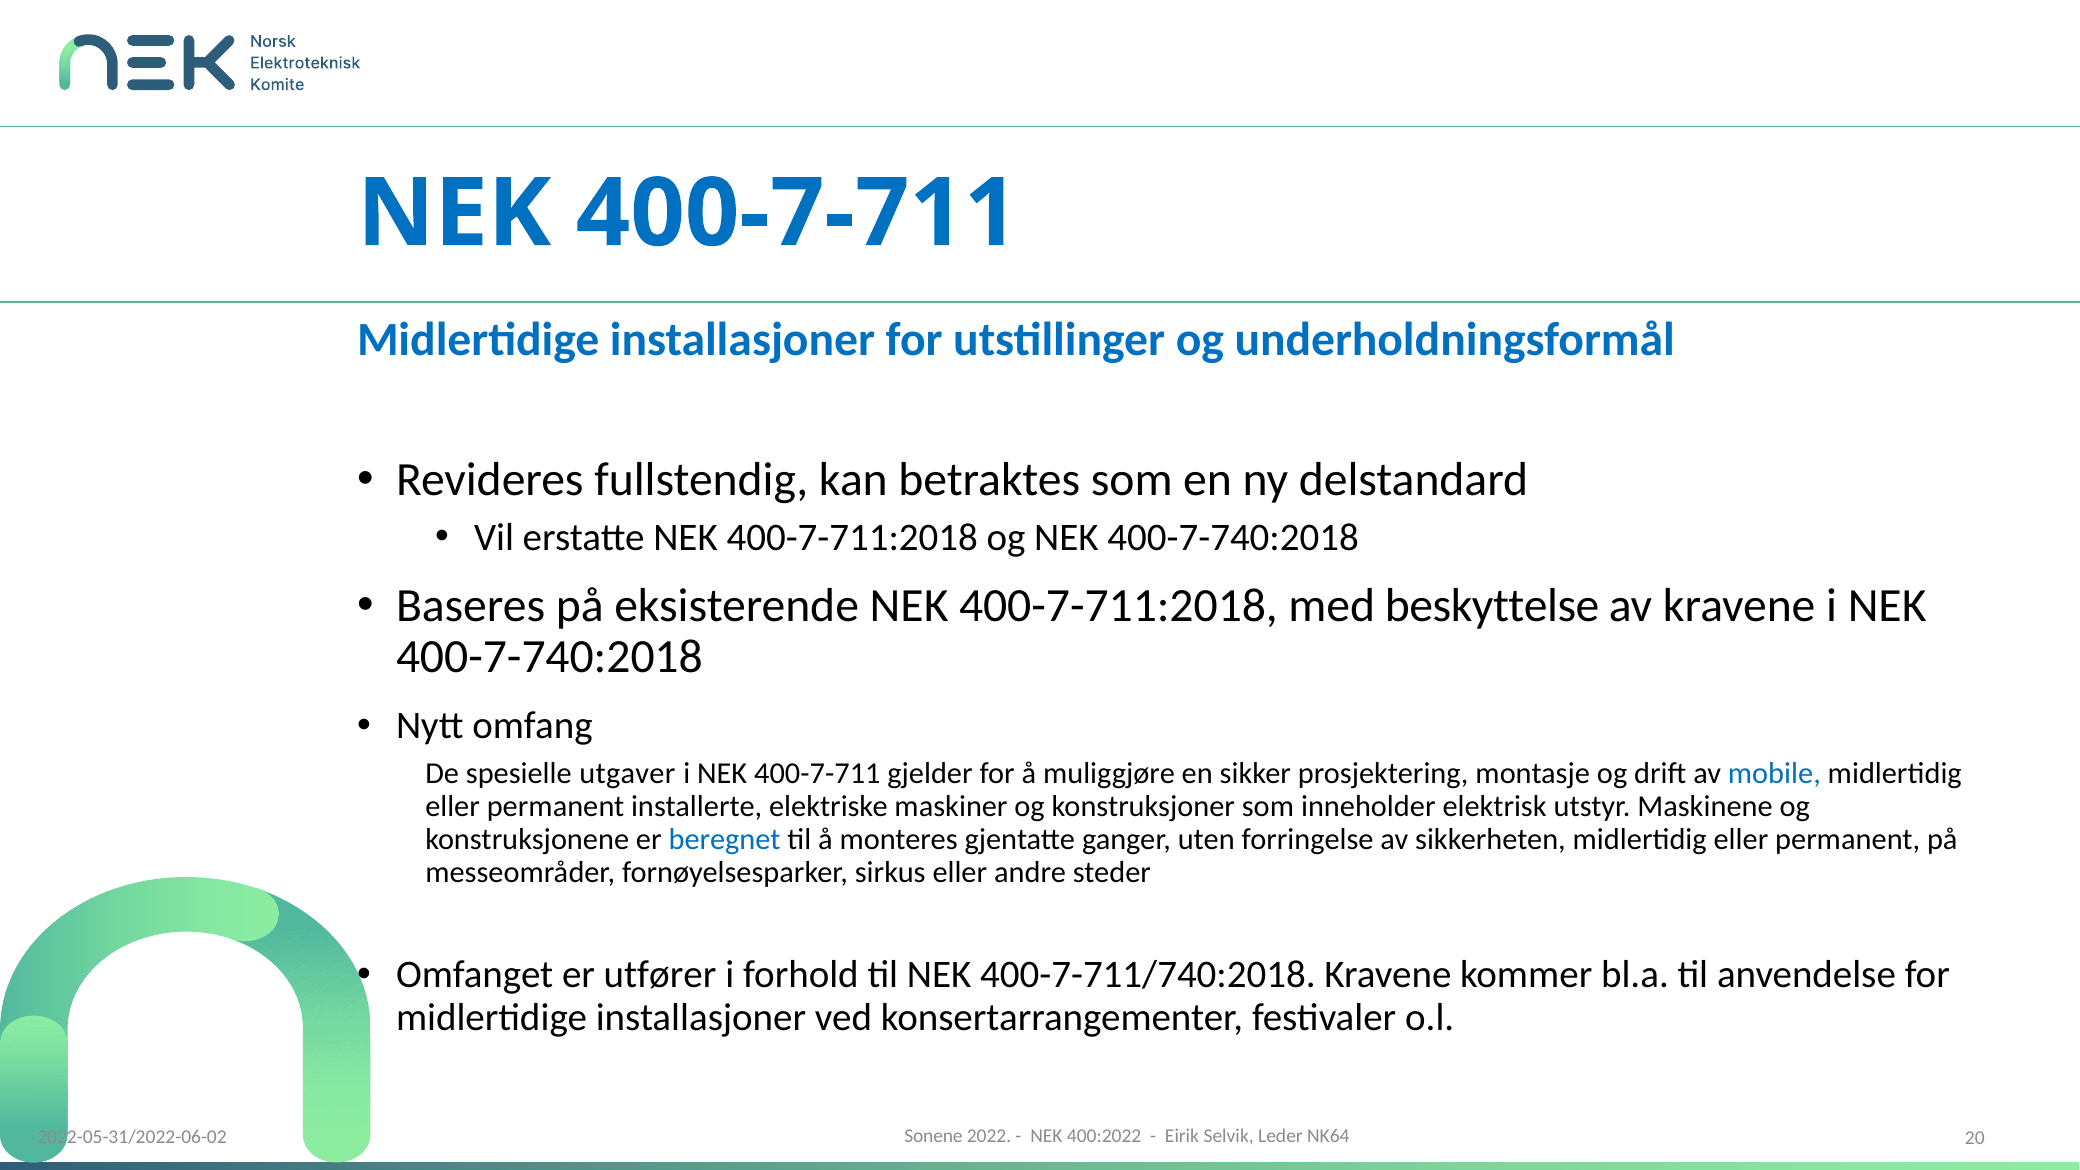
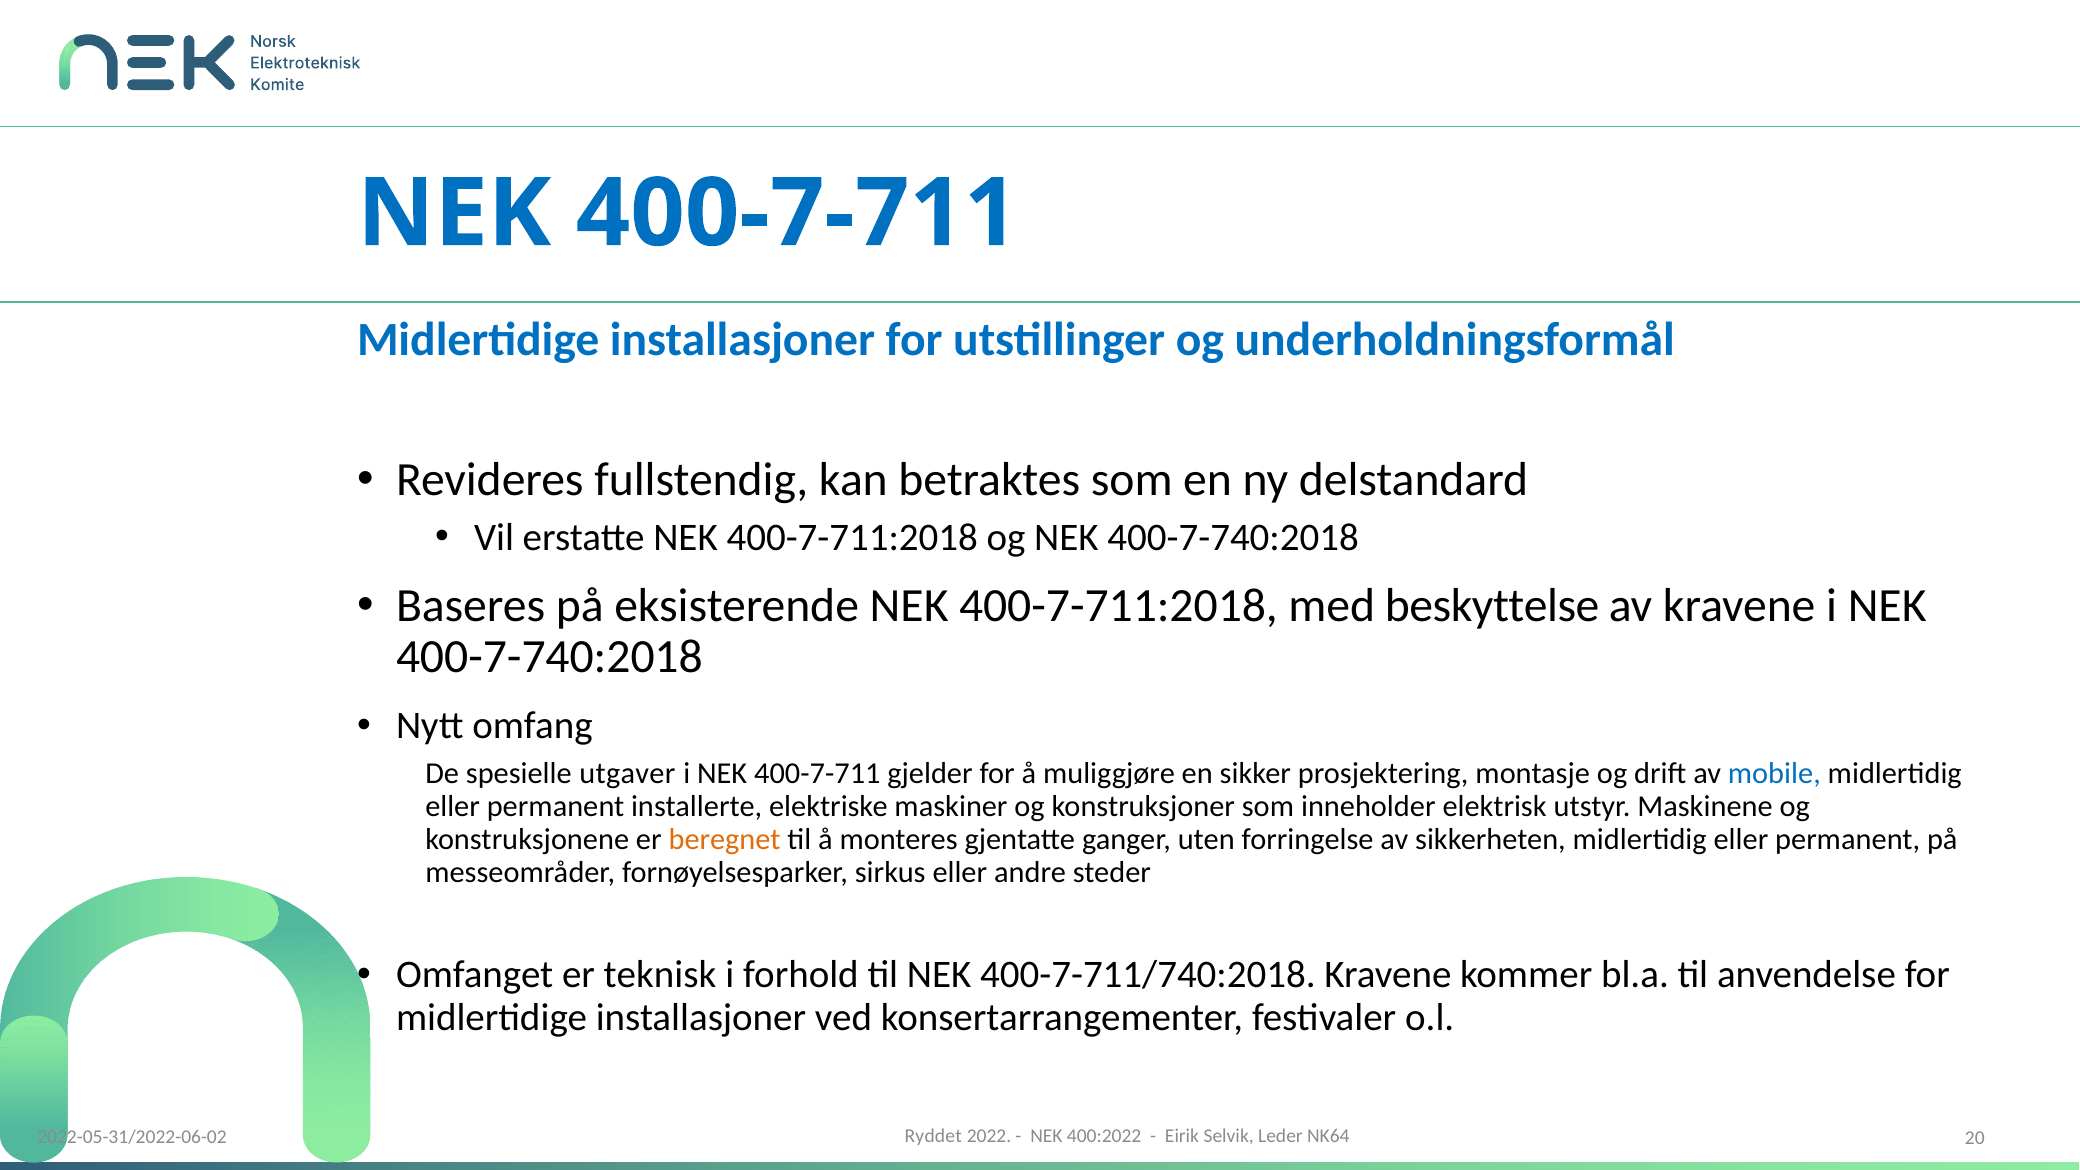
beregnet colour: blue -> orange
utfører: utfører -> teknisk
Sonene: Sonene -> Ryddet
